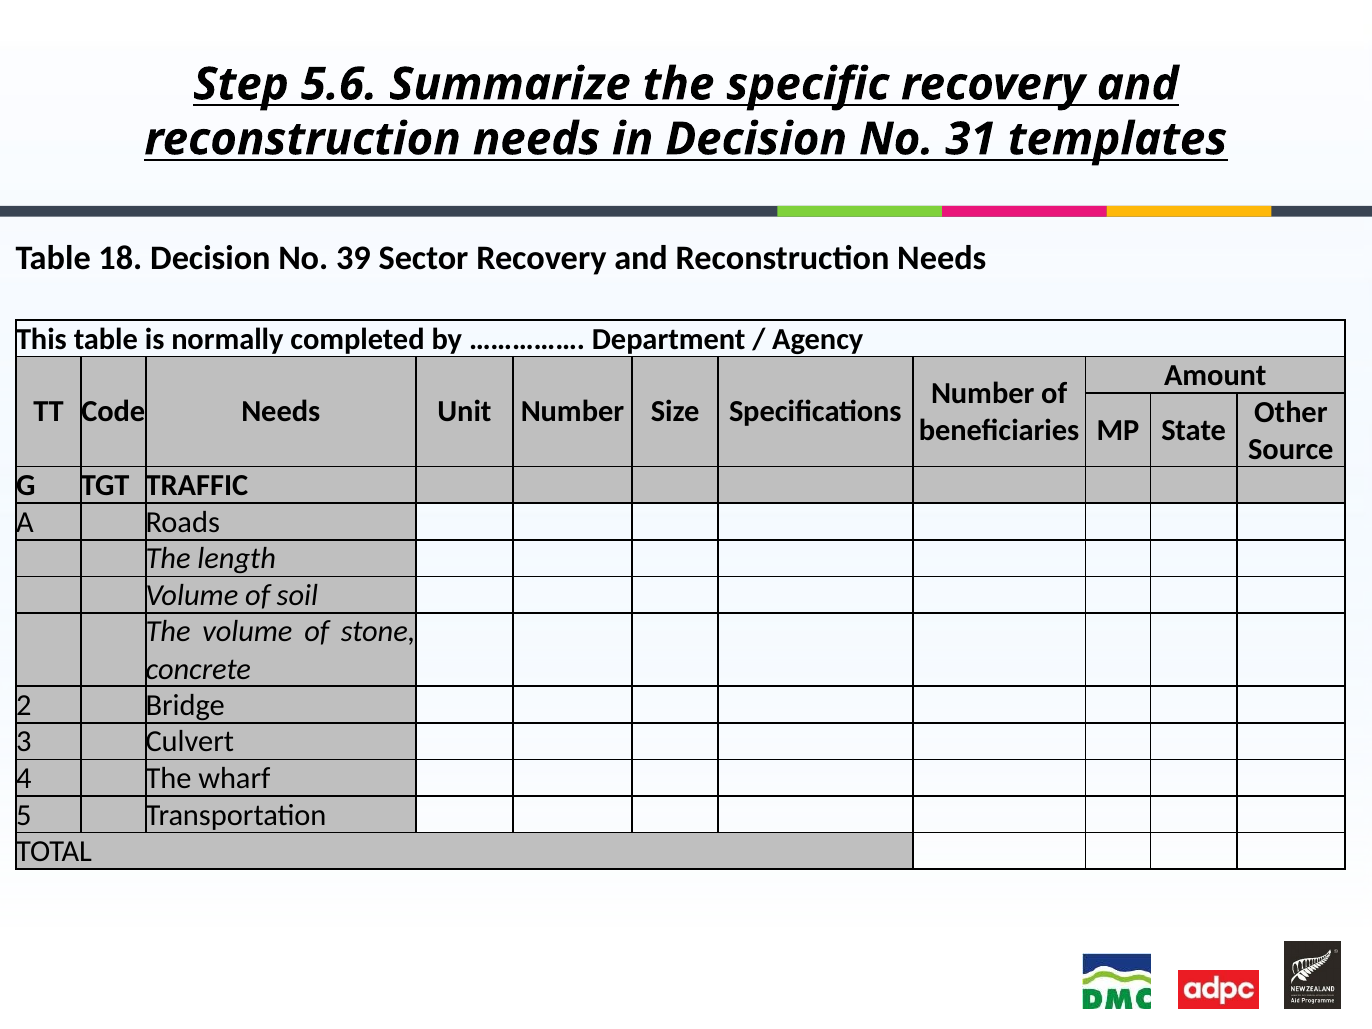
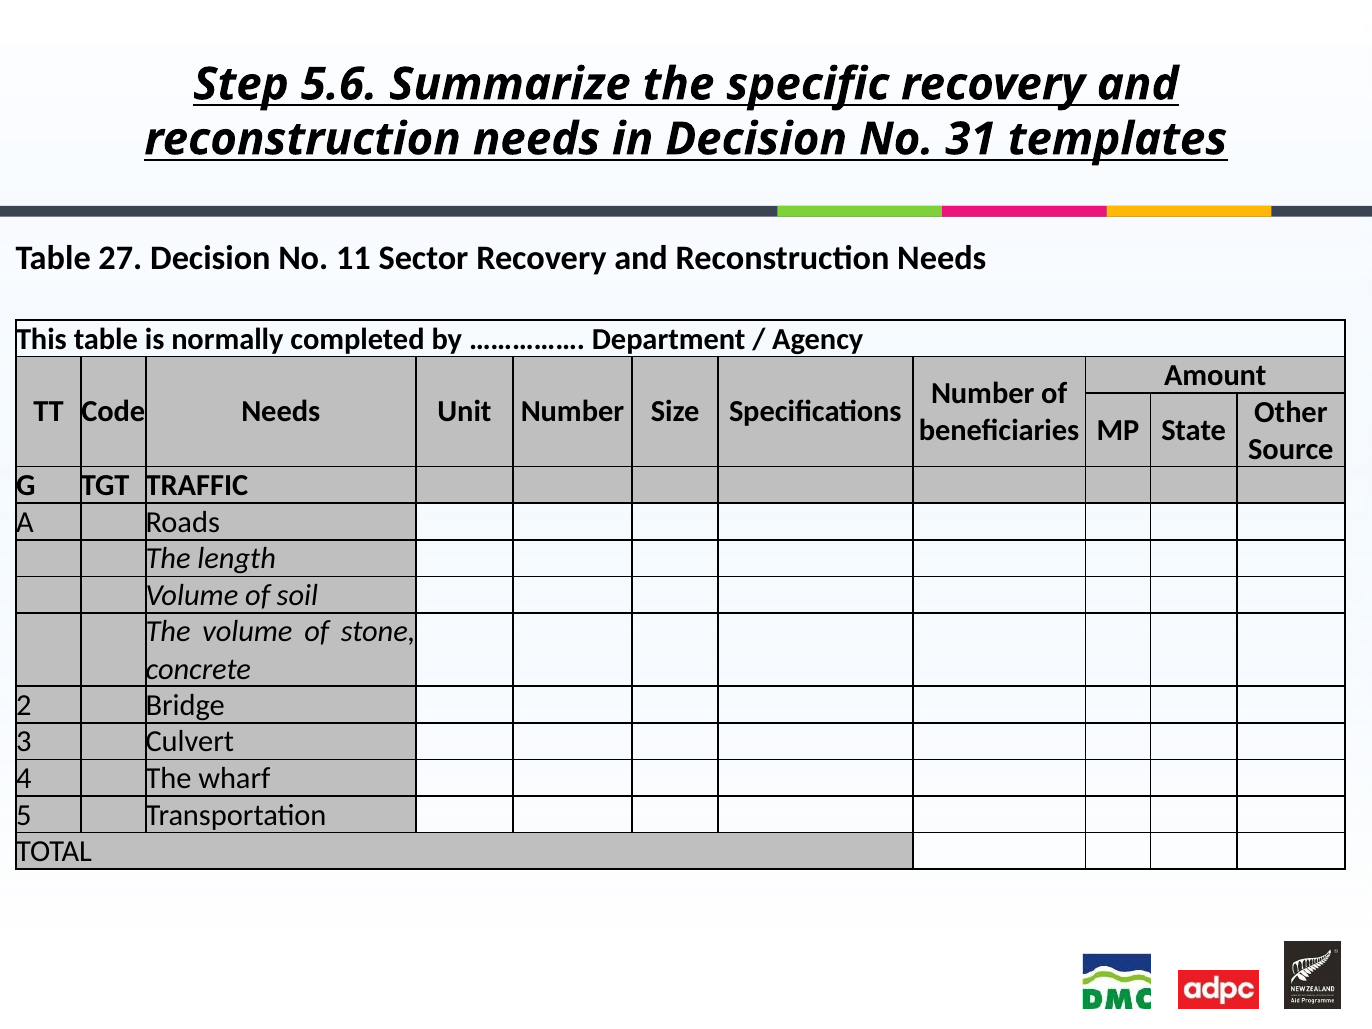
18: 18 -> 27
39: 39 -> 11
